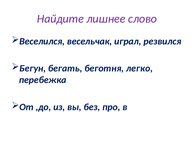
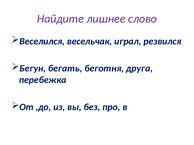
легко: легко -> друга
